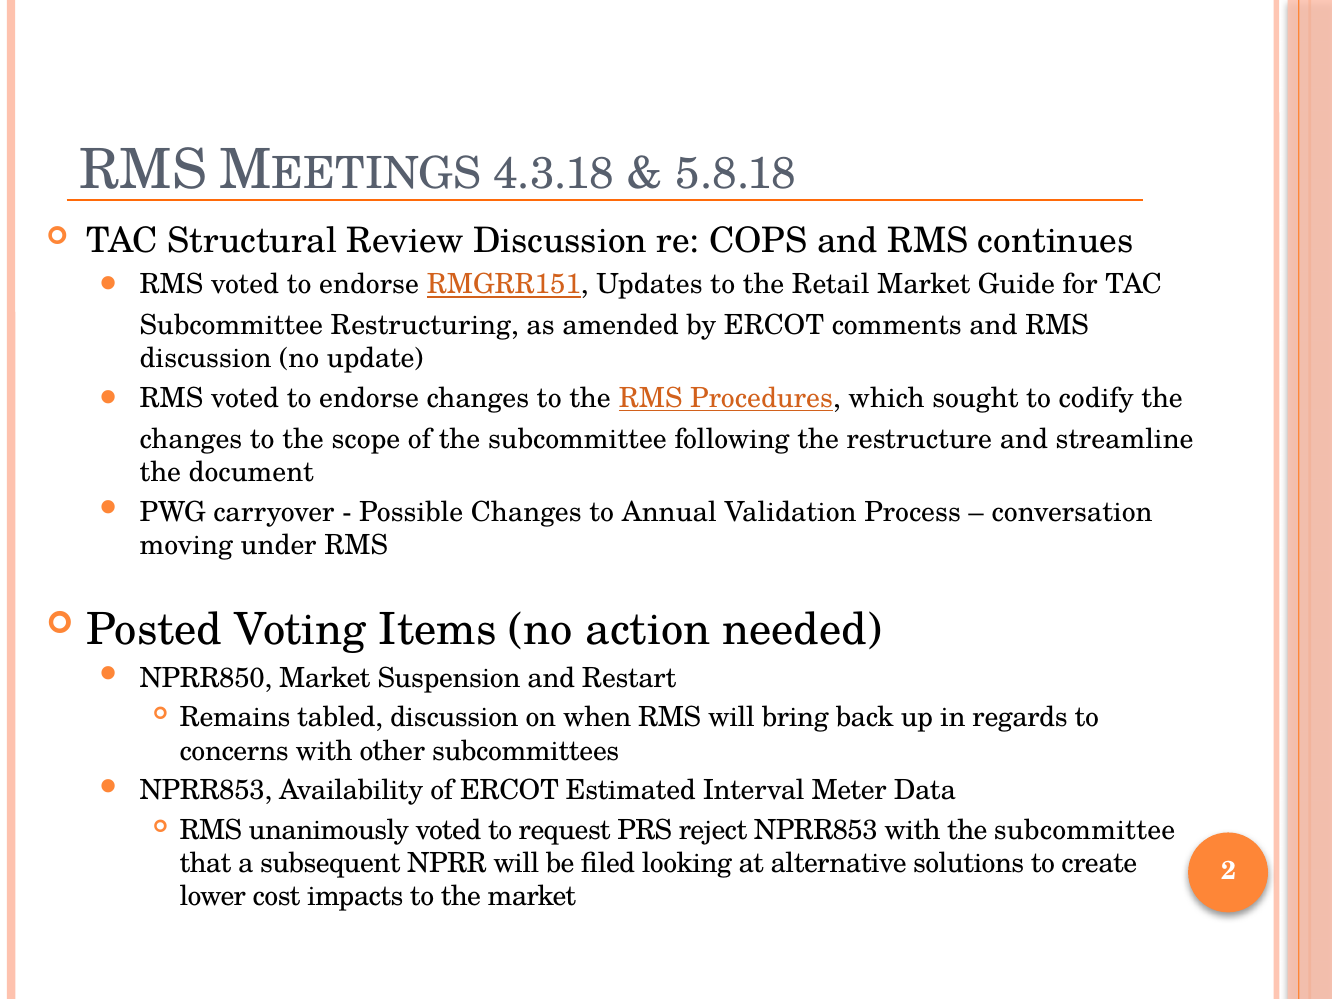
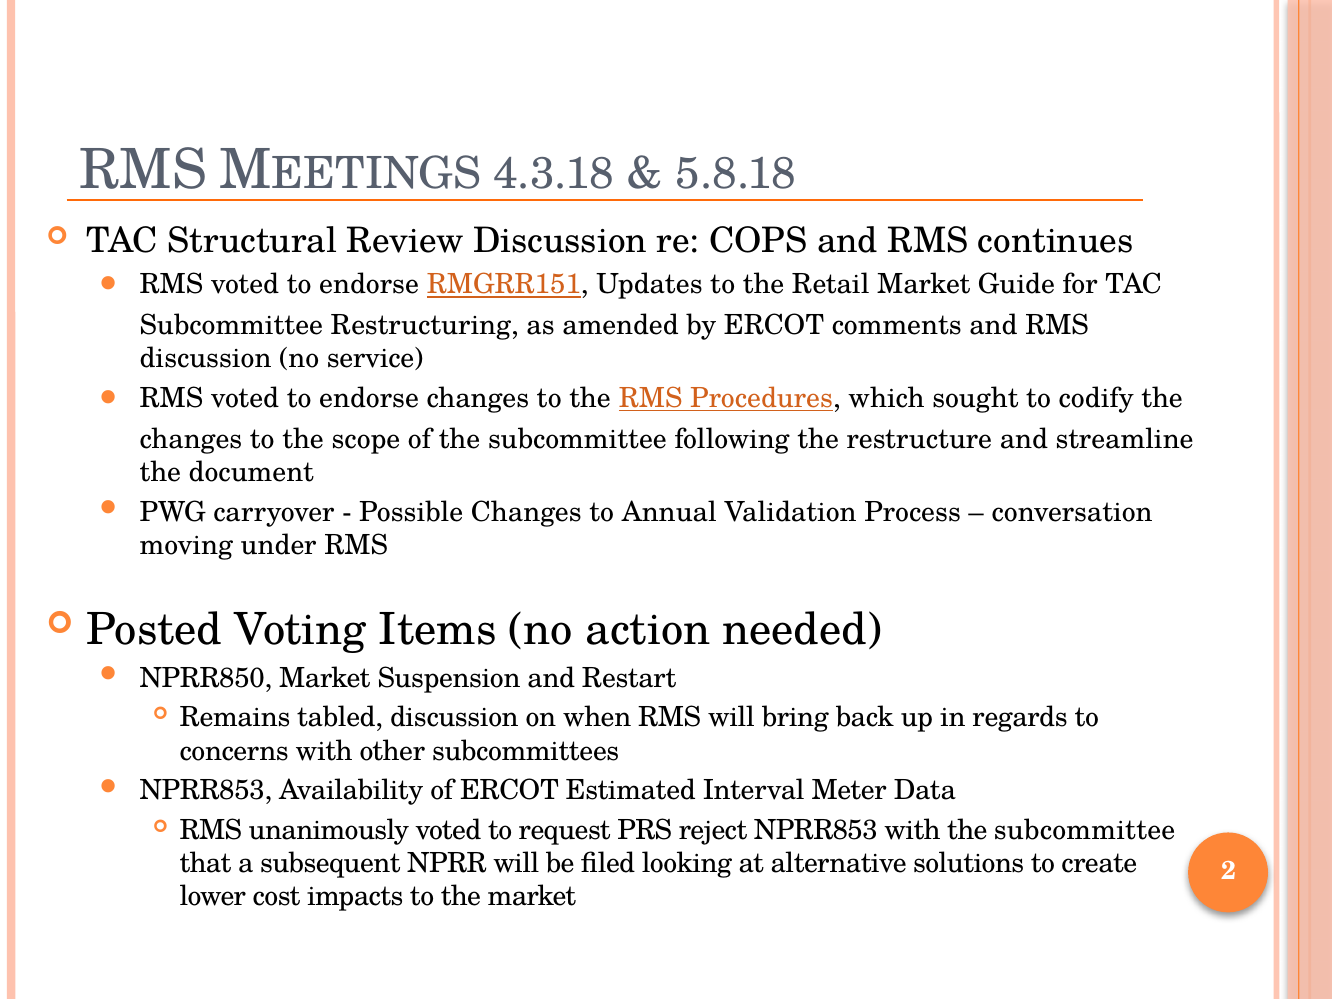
update: update -> service
